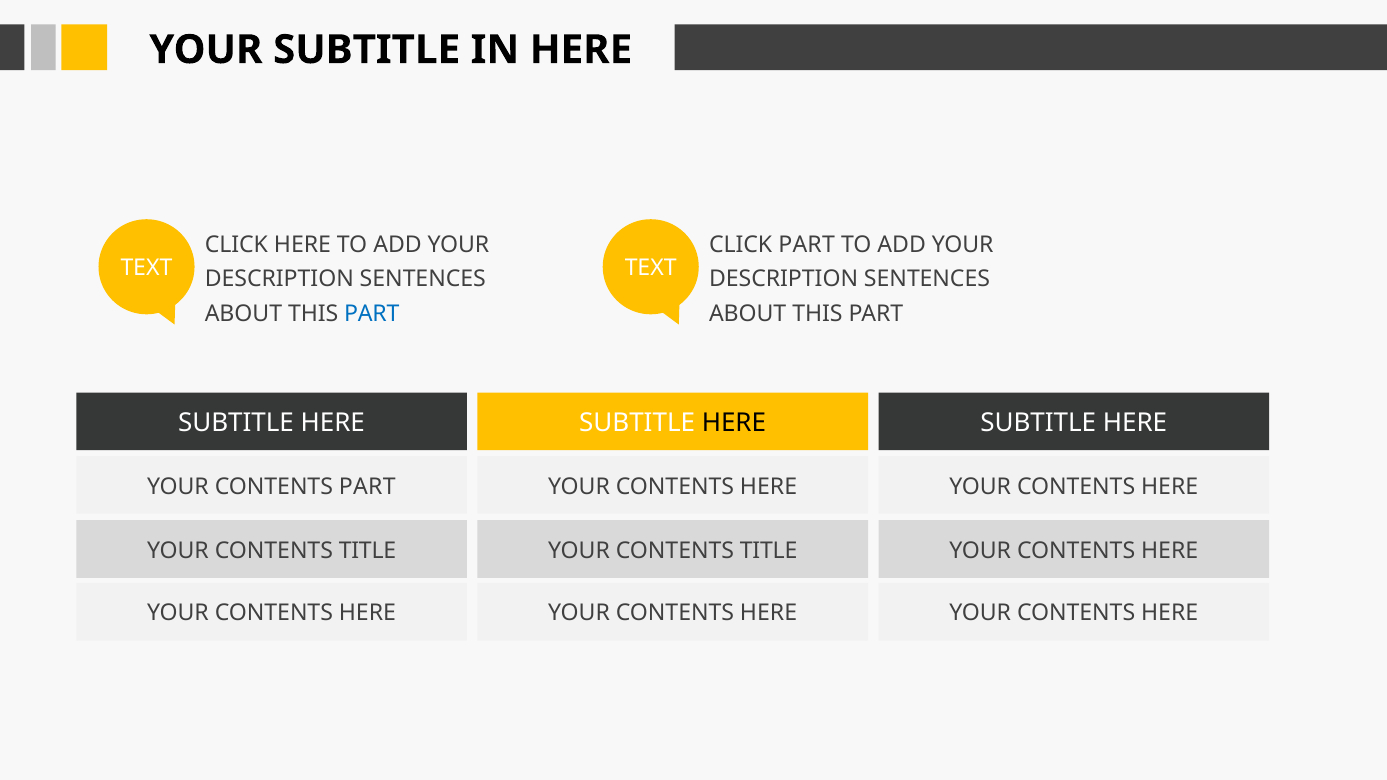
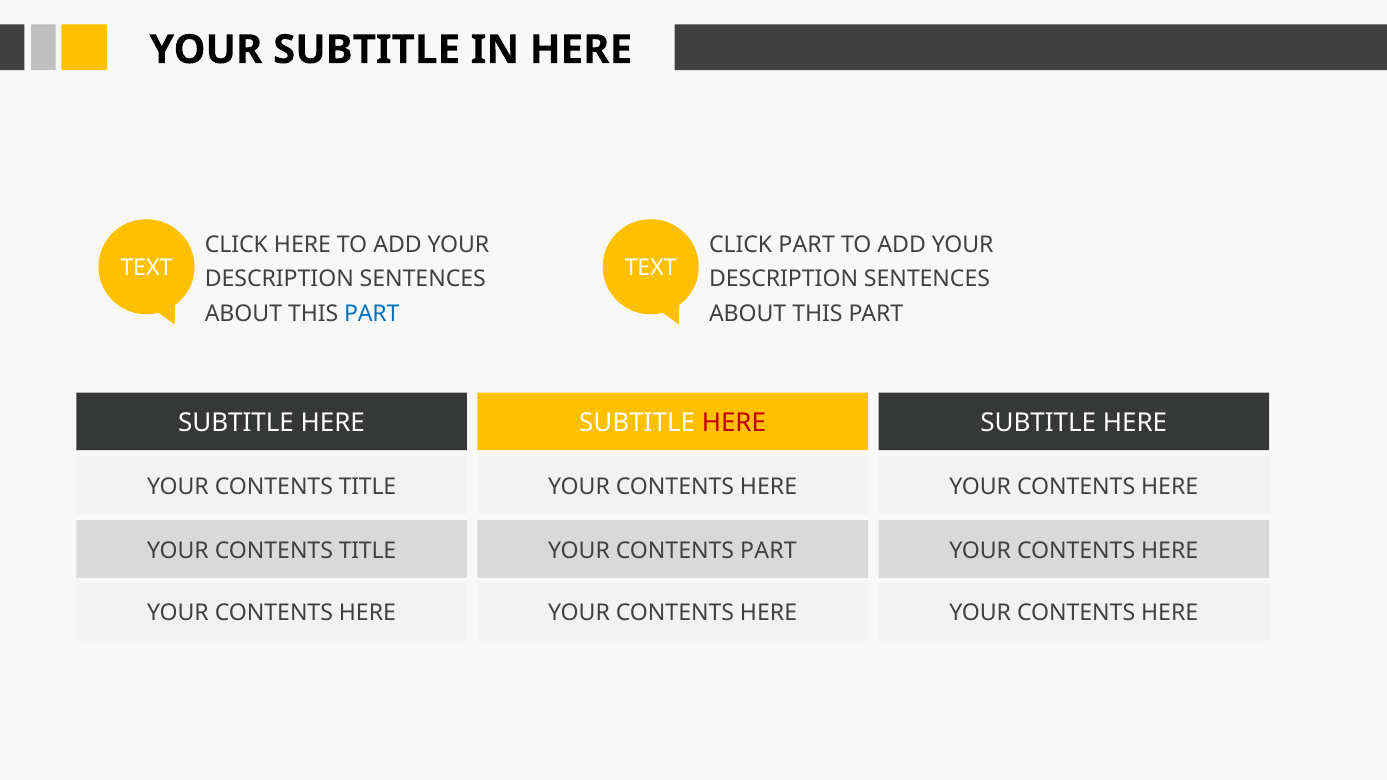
HERE at (734, 423) colour: black -> red
PART at (367, 487): PART -> TITLE
TITLE at (769, 551): TITLE -> PART
